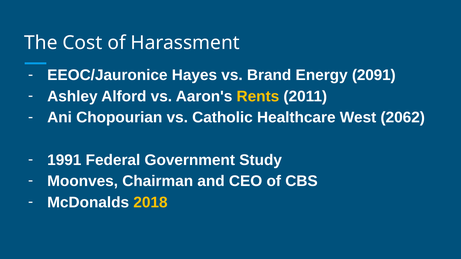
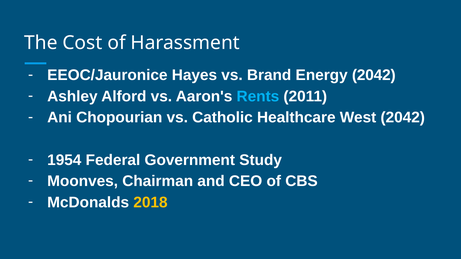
Energy 2091: 2091 -> 2042
Rents colour: yellow -> light blue
West 2062: 2062 -> 2042
1991: 1991 -> 1954
